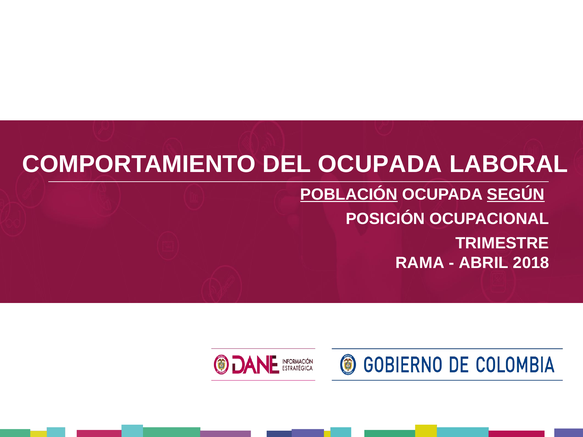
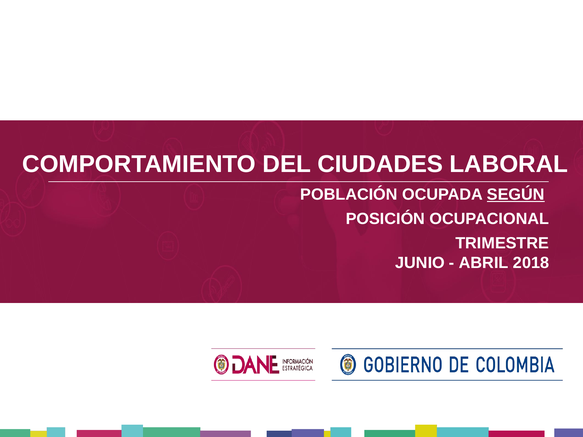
DEL OCUPADA: OCUPADA -> CIUDADES
POBLACIÓN underline: present -> none
RAMA: RAMA -> JUNIO
